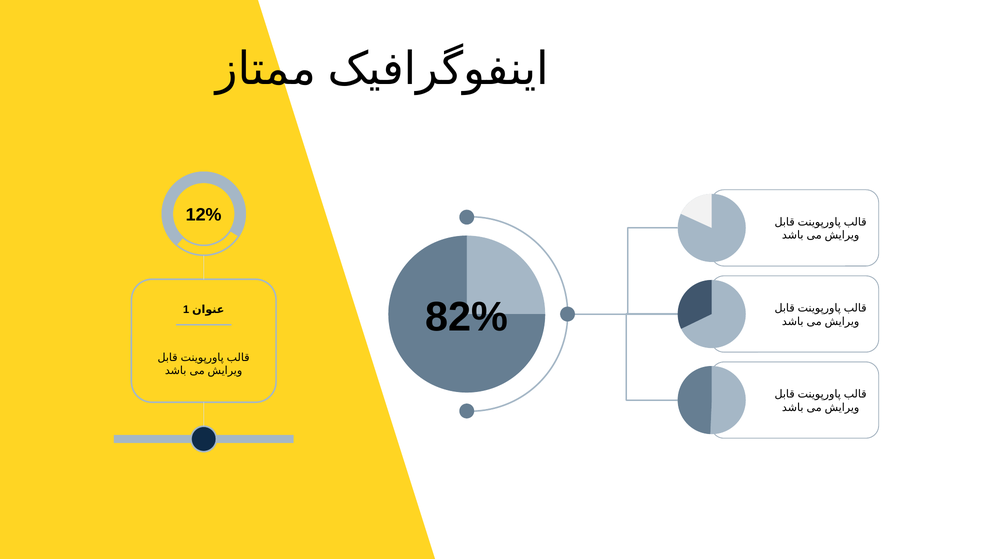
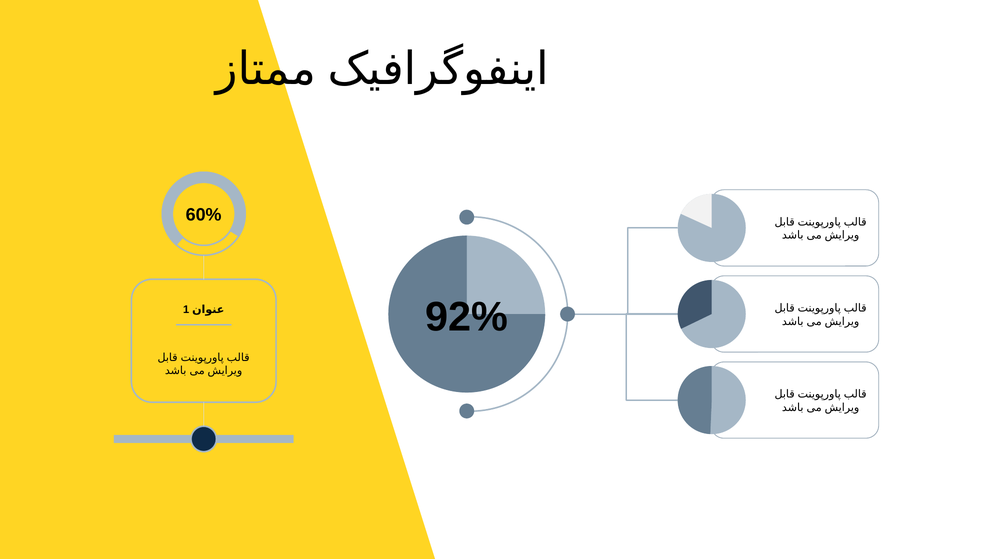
12%: 12% -> 60%
82%: 82% -> 92%
